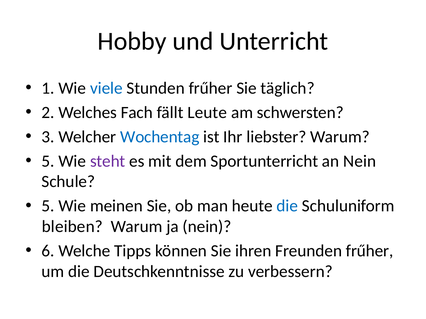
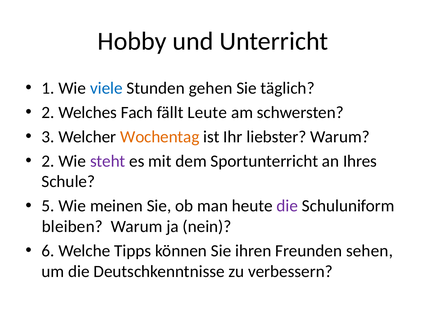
Stunden frűher: frűher -> gehen
Wochentag colour: blue -> orange
5 at (48, 161): 5 -> 2
an Nein: Nein -> Ihres
die at (287, 206) colour: blue -> purple
Freunden frűher: frűher -> sehen
